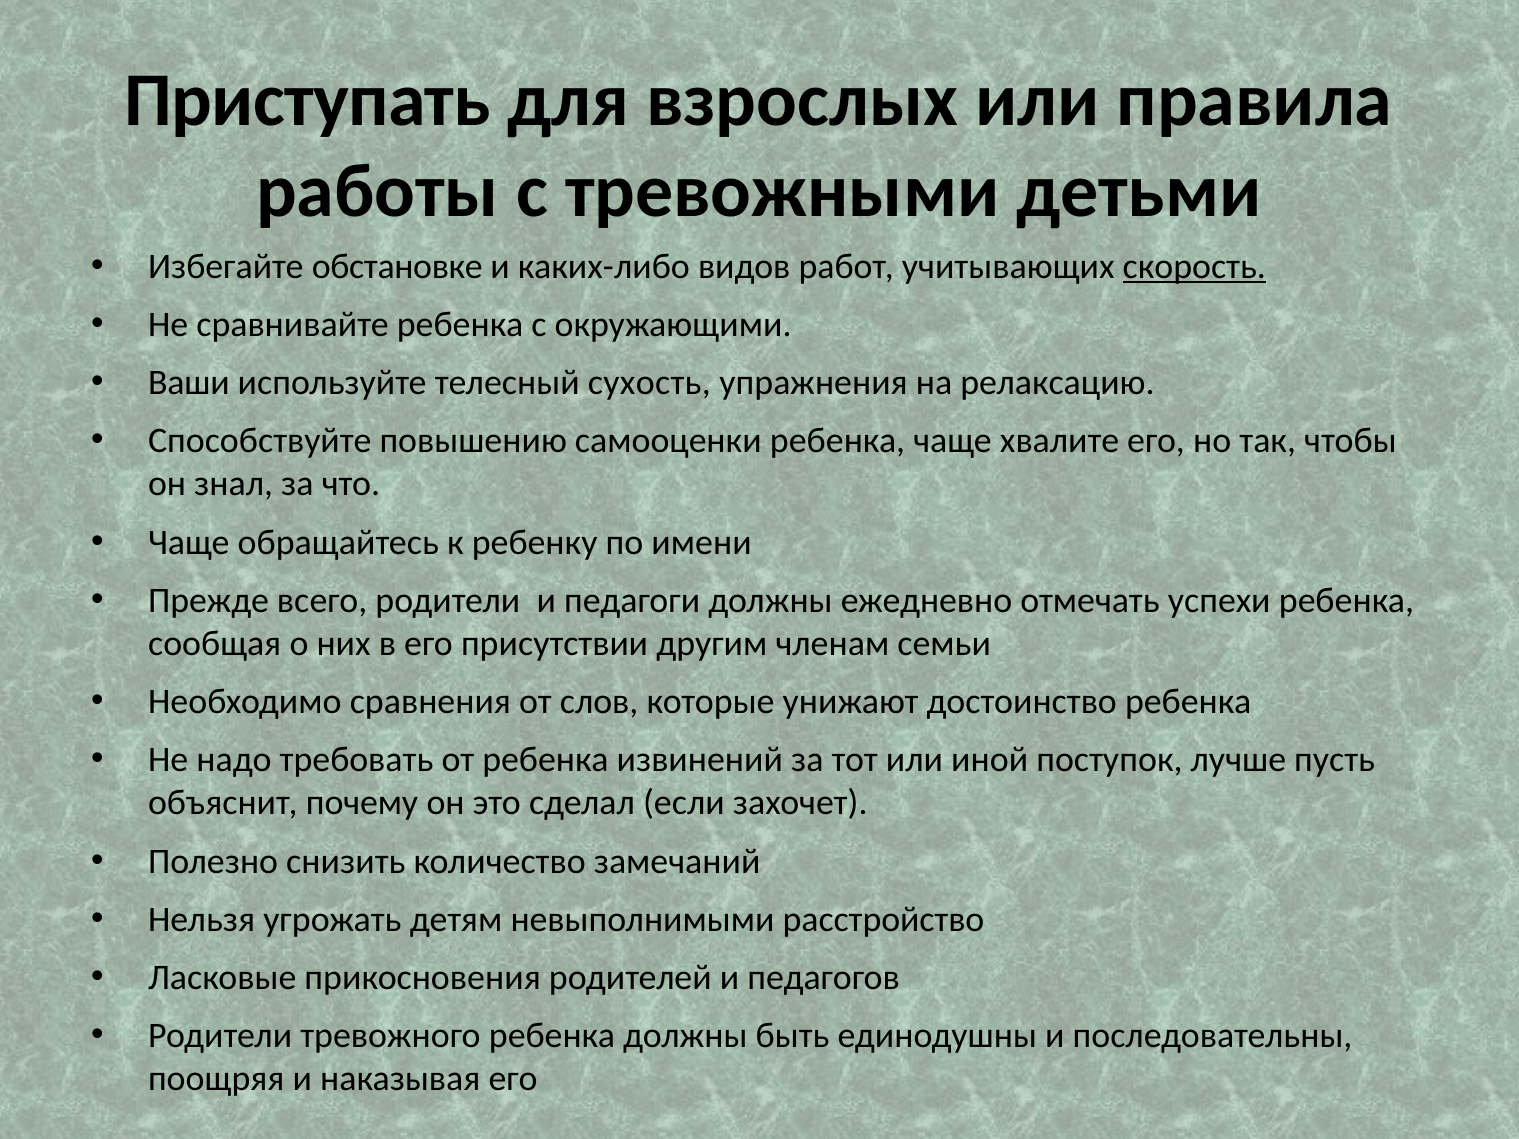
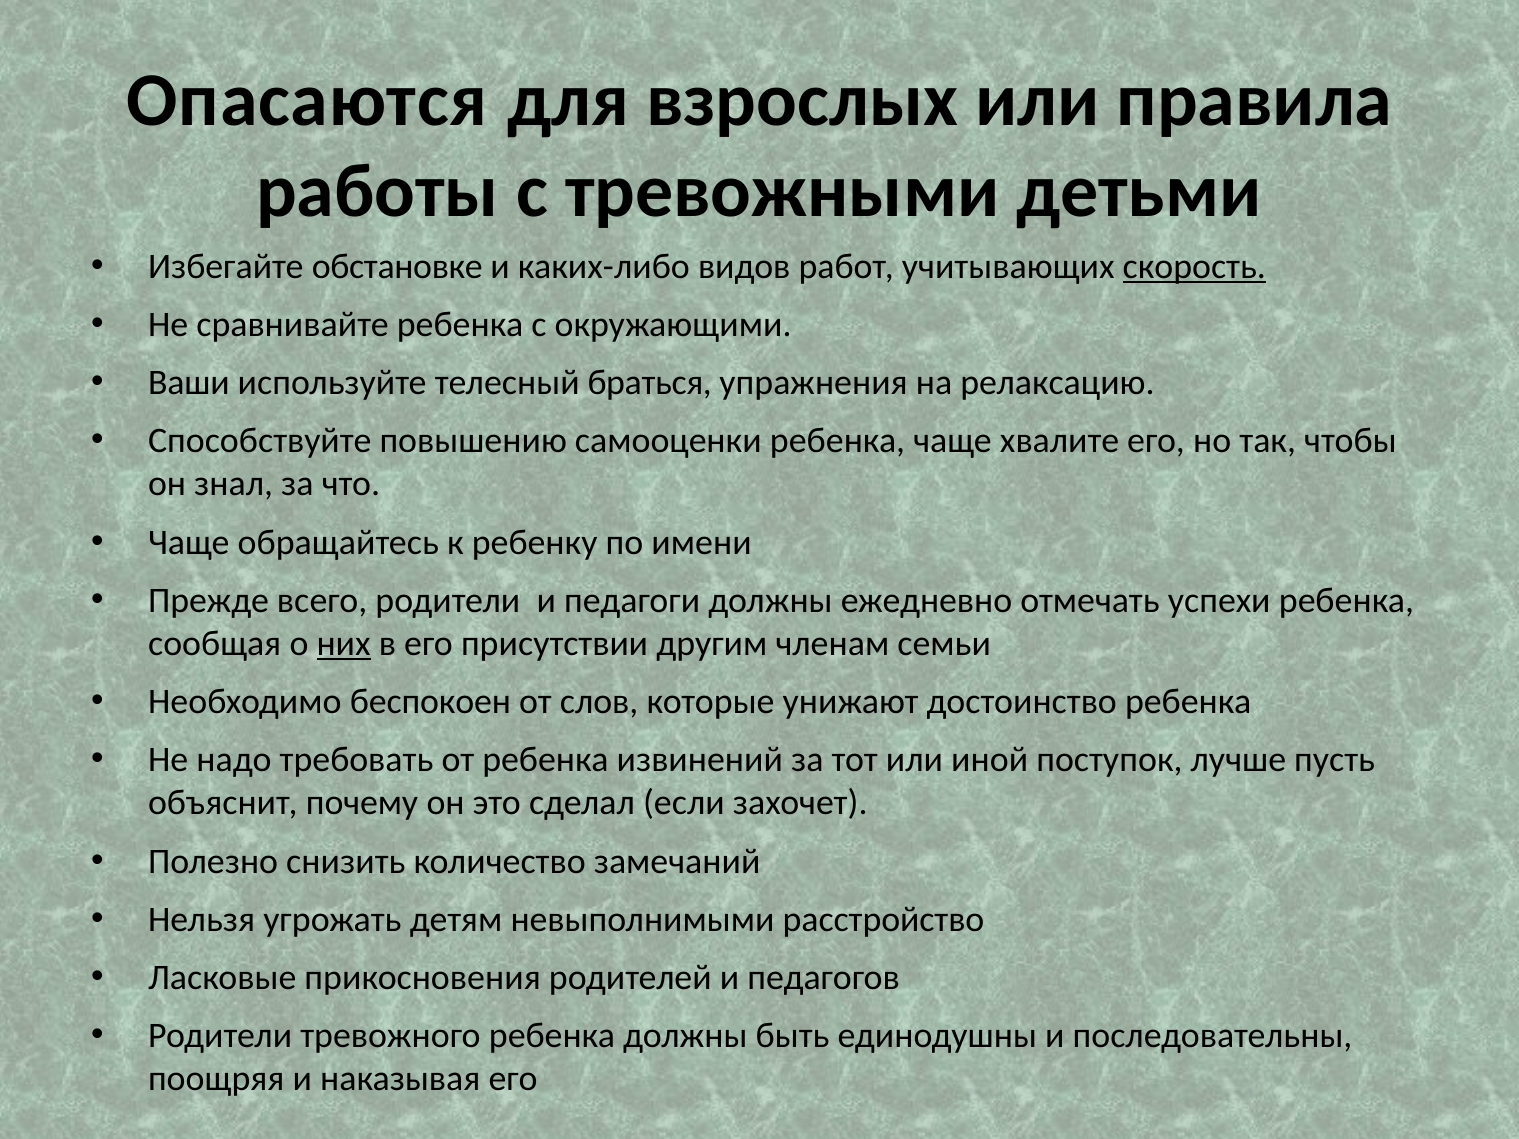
Приступать: Приступать -> Опасаются
сухость: сухость -> браться
них underline: none -> present
сравнения: сравнения -> беспокоен
